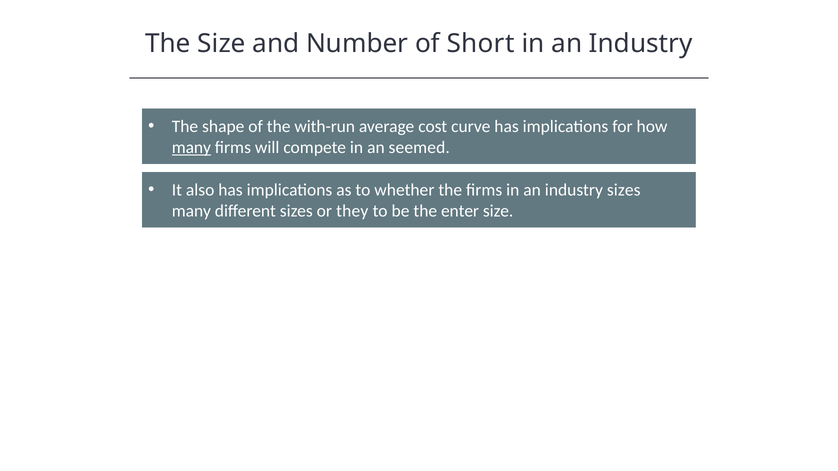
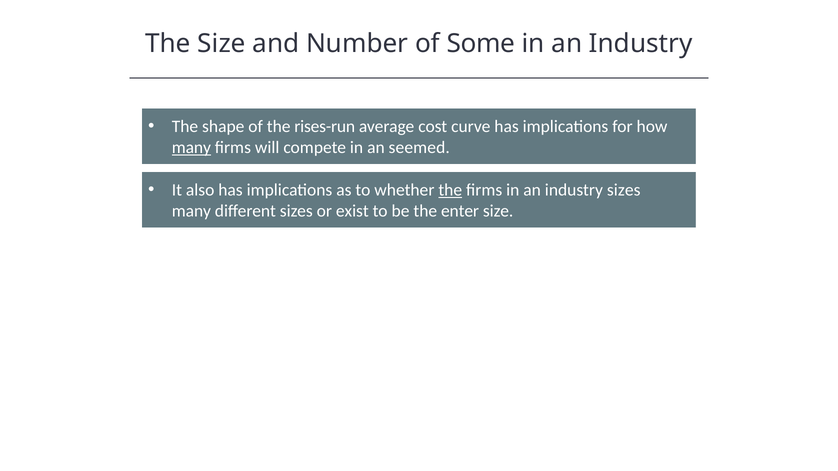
Short: Short -> Some
with-run: with-run -> rises-run
the at (450, 190) underline: none -> present
they: they -> exist
